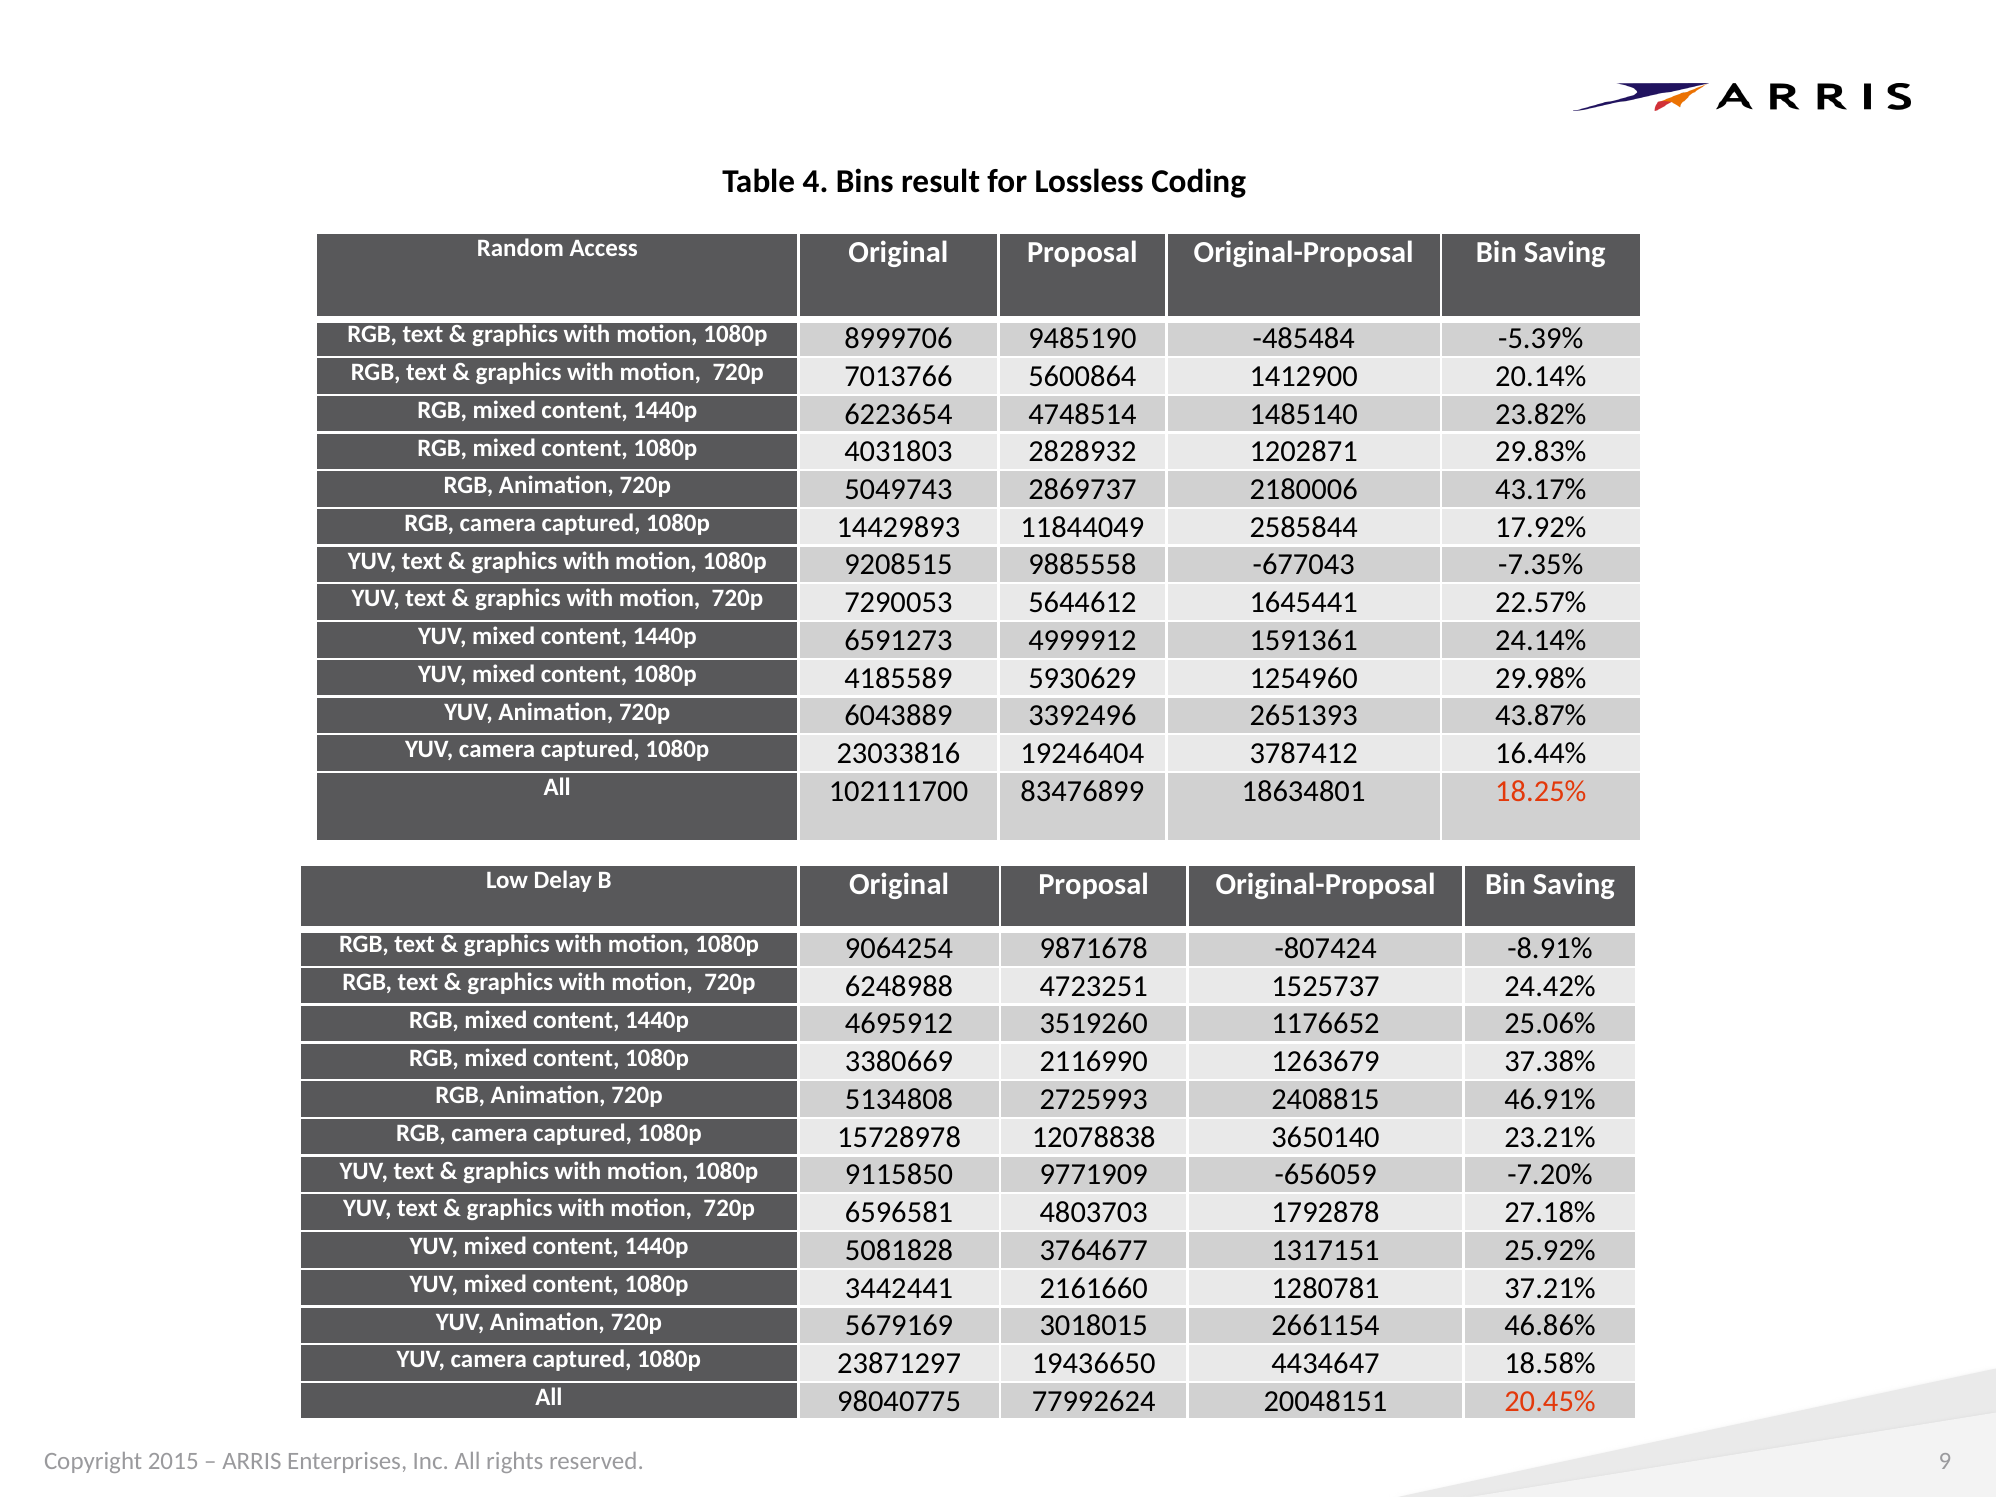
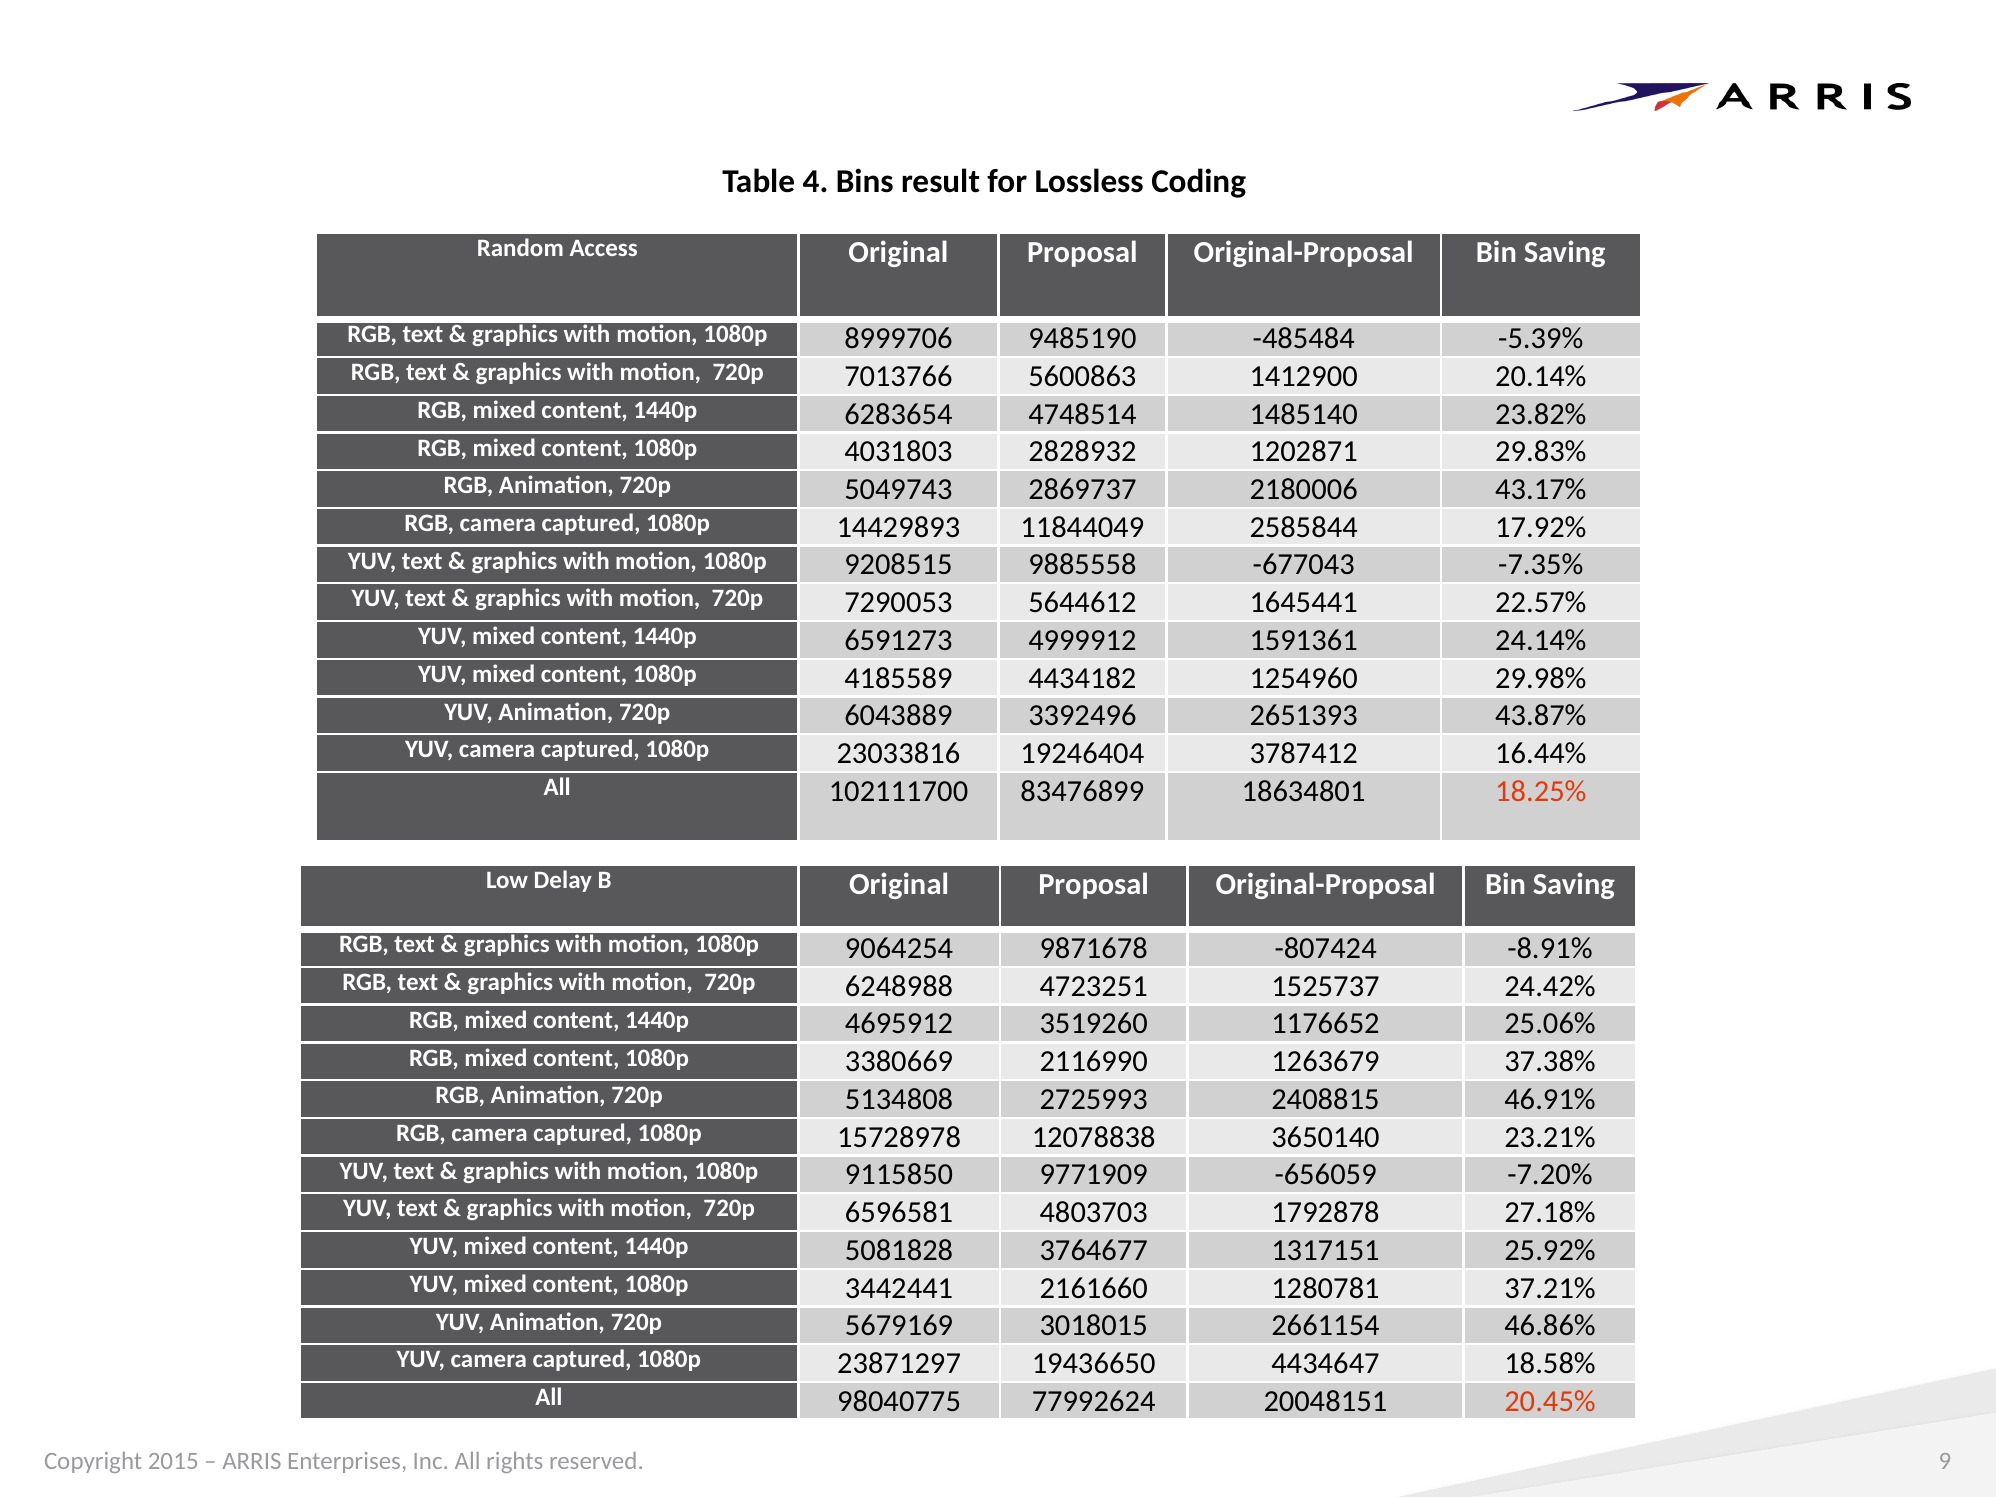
5600864: 5600864 -> 5600863
6223654: 6223654 -> 6283654
5930629: 5930629 -> 4434182
